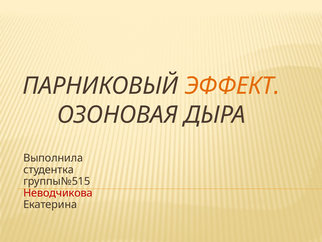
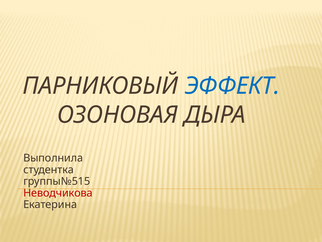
ЭФФЕКТ colour: orange -> blue
